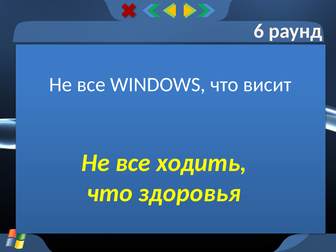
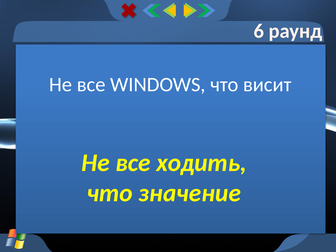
здоровья: здоровья -> значение
